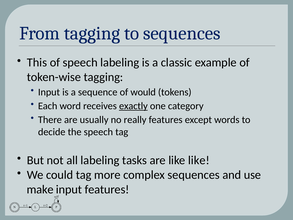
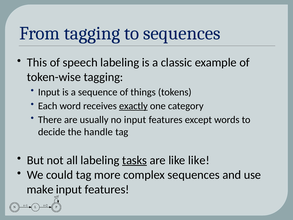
would: would -> things
no really: really -> input
the speech: speech -> handle
tasks underline: none -> present
